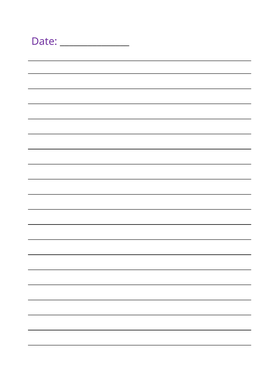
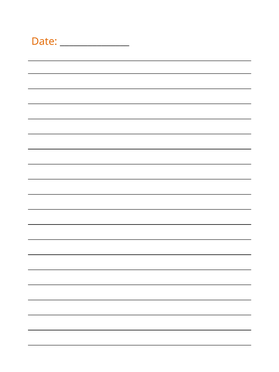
Date colour: purple -> orange
